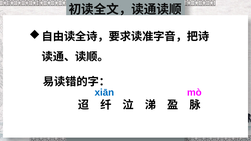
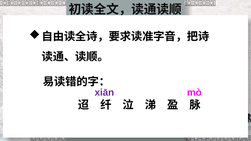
xiān colour: blue -> purple
